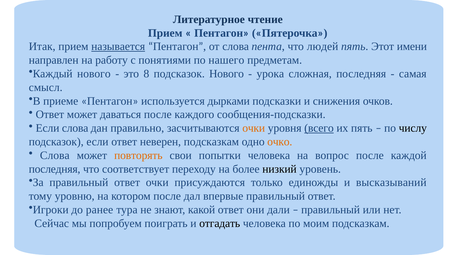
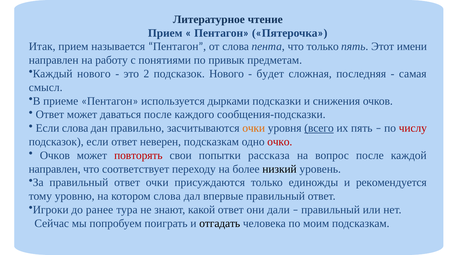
называется underline: present -> none
что людей: людей -> только
нашего: нашего -> привык
8: 8 -> 2
урока: урока -> будет
числу colour: black -> red
очко colour: orange -> red
Слова at (55, 156): Слова -> Очков
повторять colour: orange -> red
попытки человека: человека -> рассказа
последняя at (55, 169): последняя -> направлен
высказываний: высказываний -> рекомендуется
котором после: после -> слова
